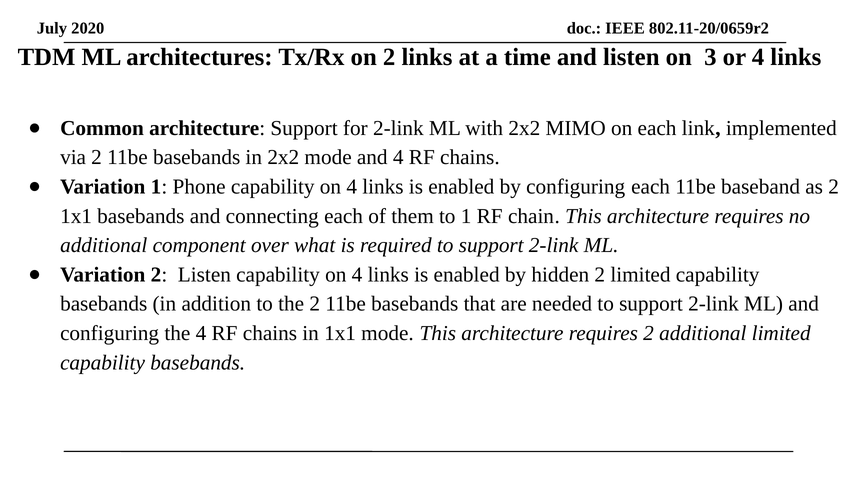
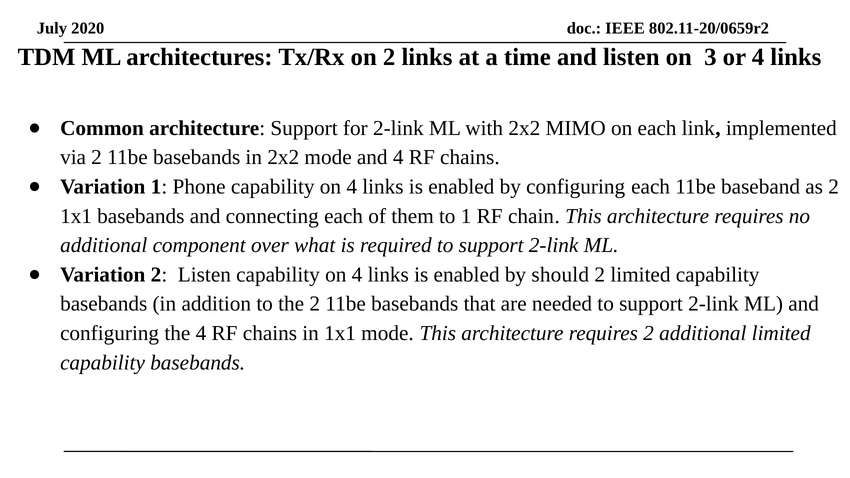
hidden: hidden -> should
